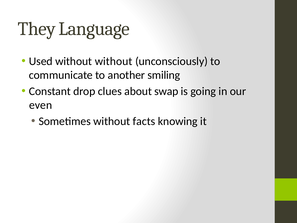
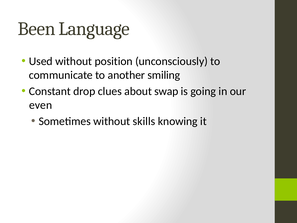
They: They -> Been
without without: without -> position
facts: facts -> skills
